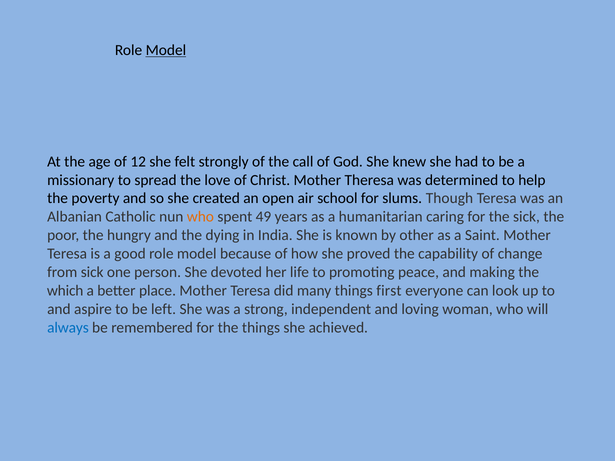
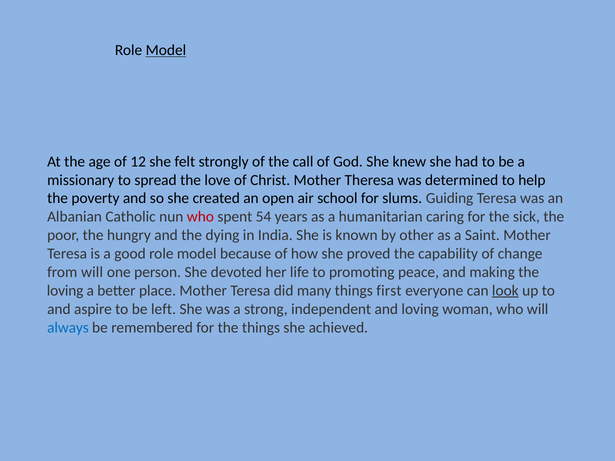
Though: Though -> Guiding
who at (200, 217) colour: orange -> red
49: 49 -> 54
from sick: sick -> will
which at (65, 291): which -> loving
look underline: none -> present
